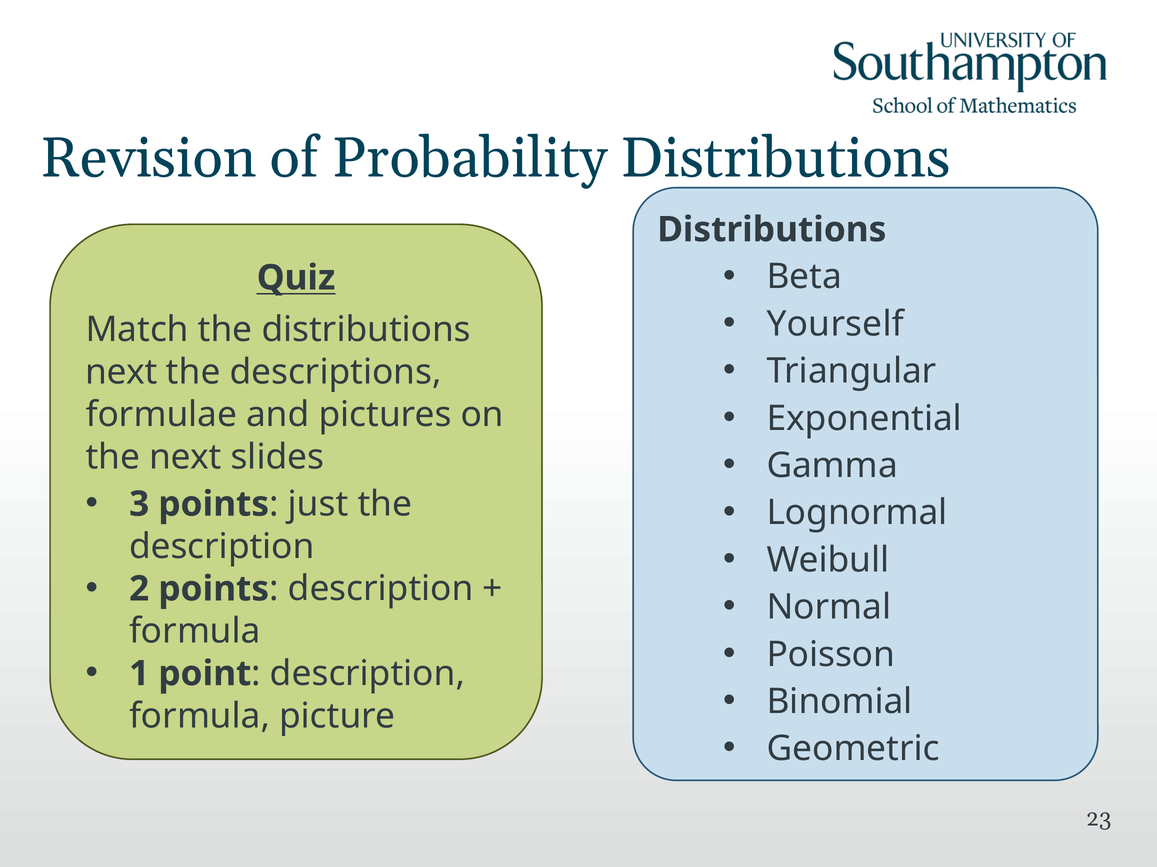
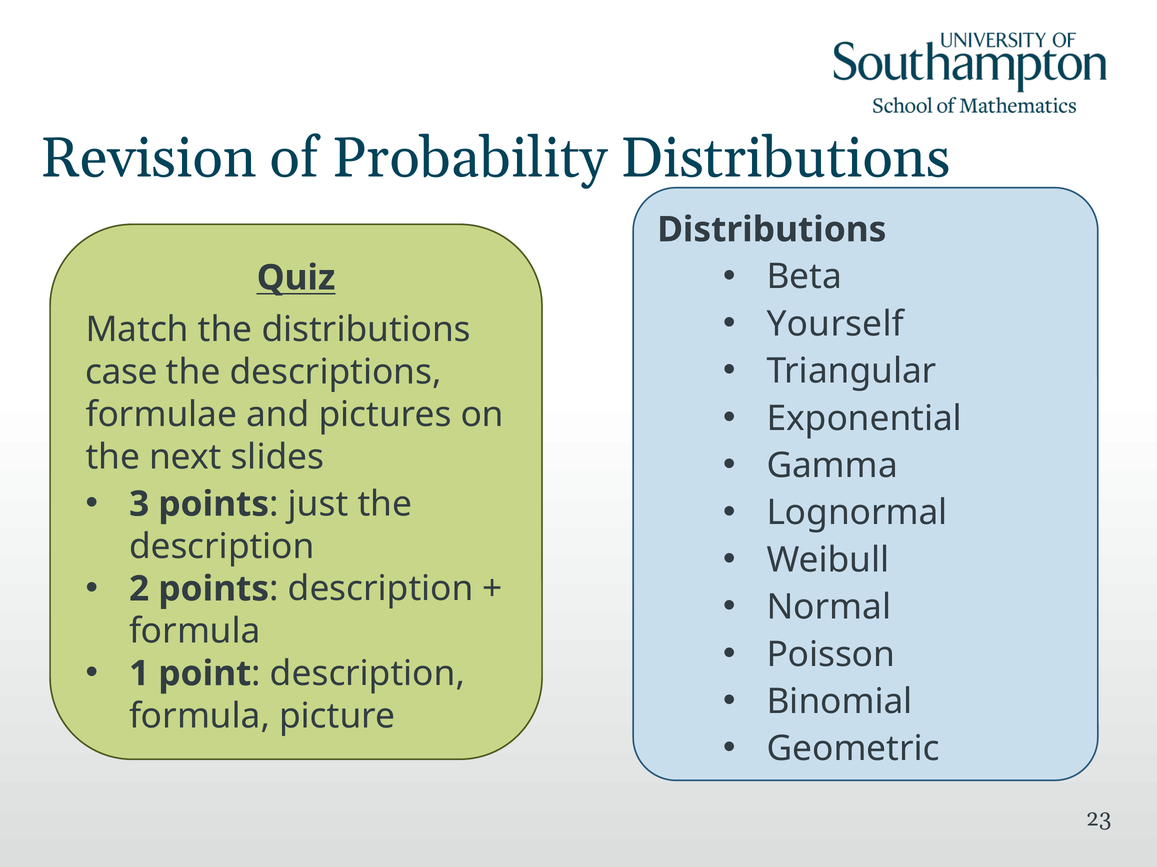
next at (121, 372): next -> case
